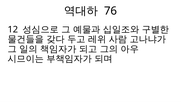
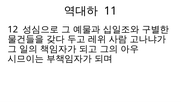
76: 76 -> 11
